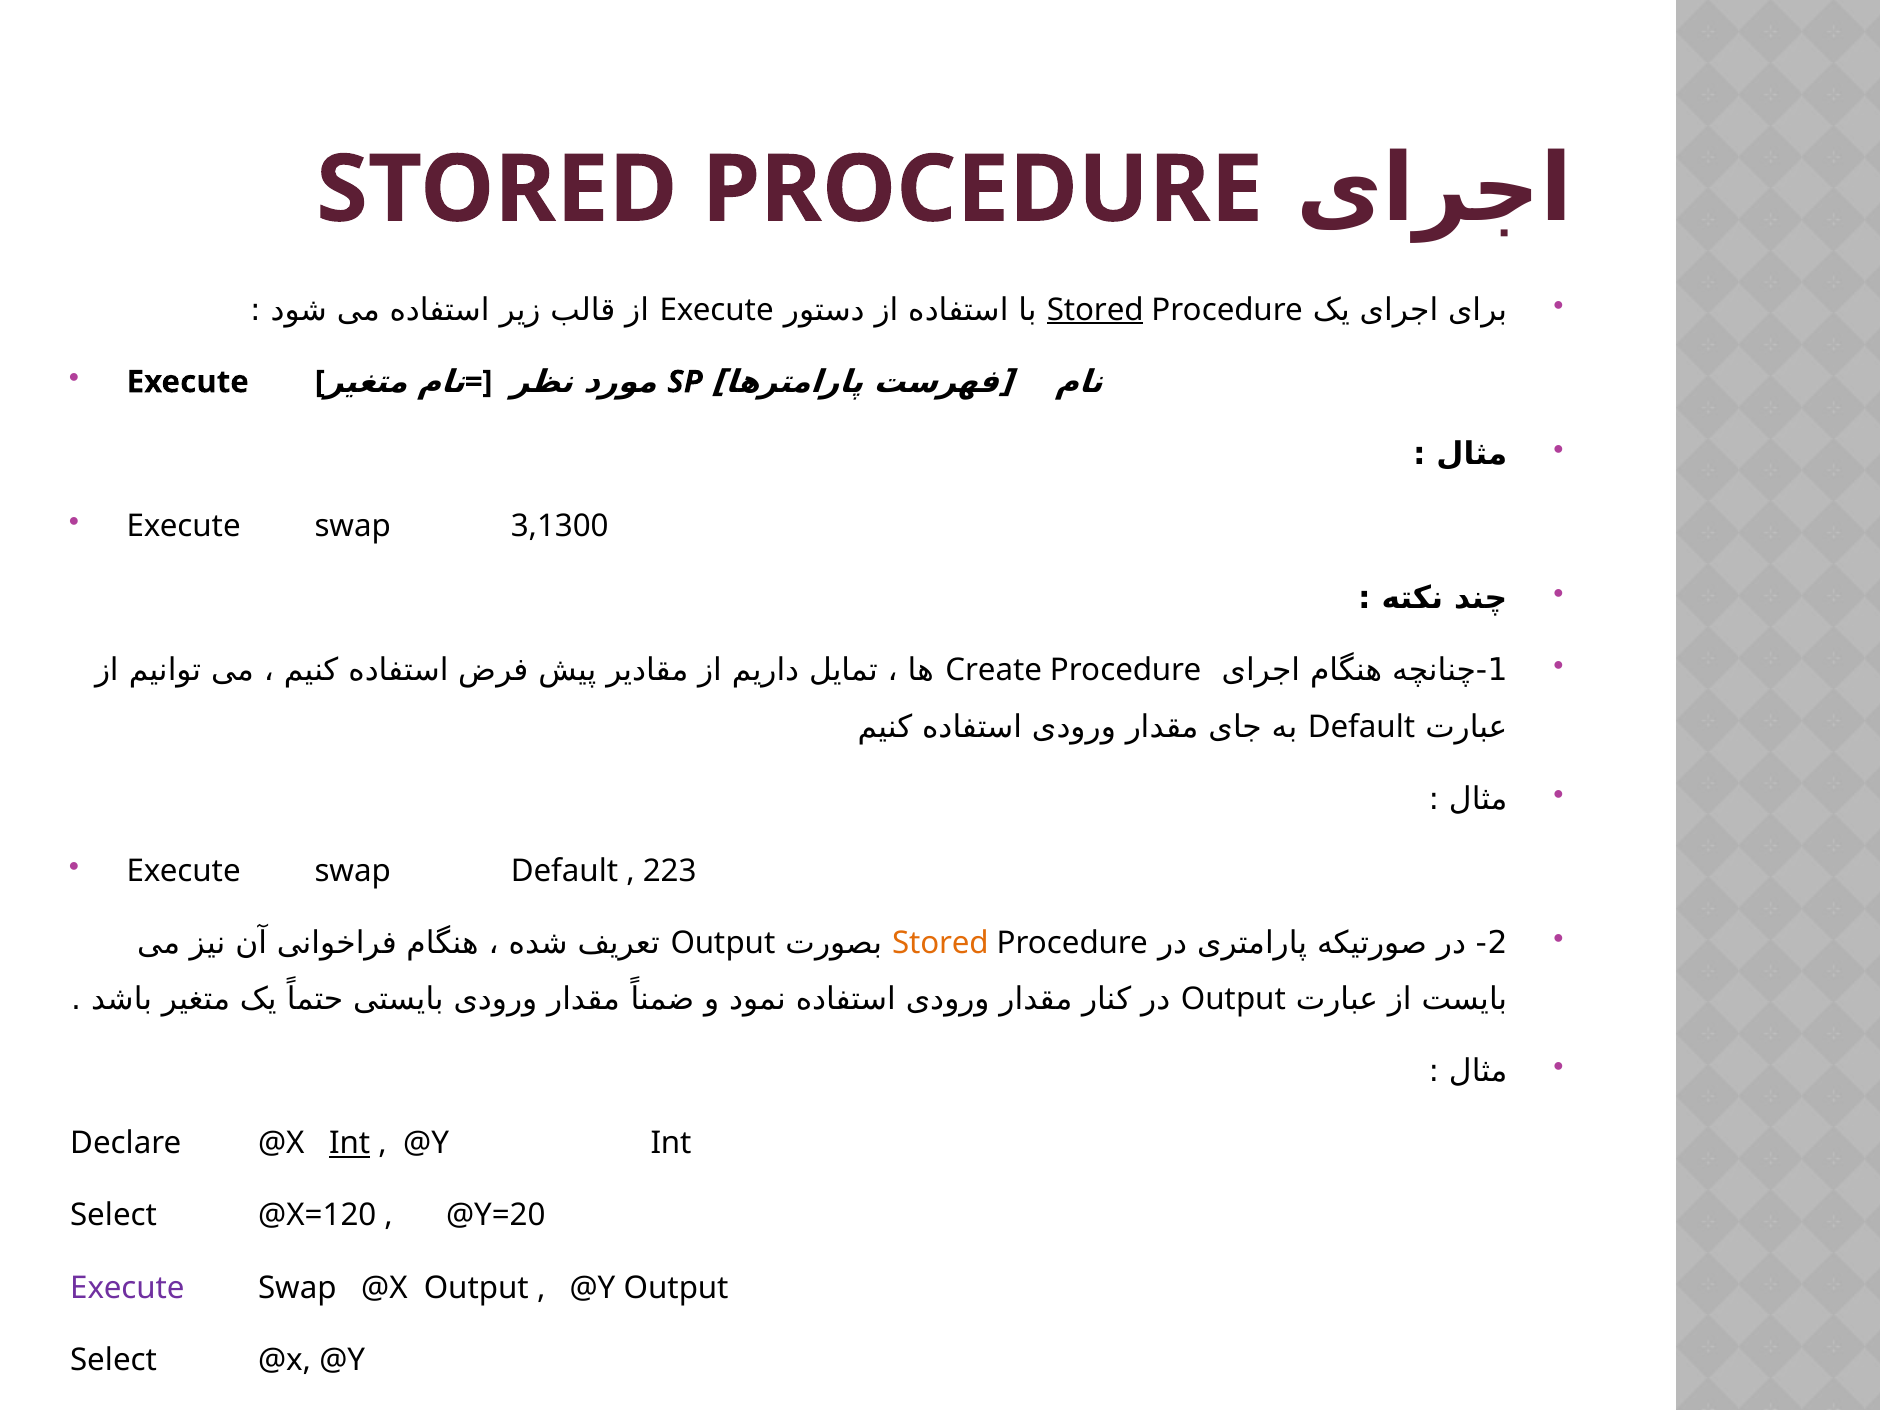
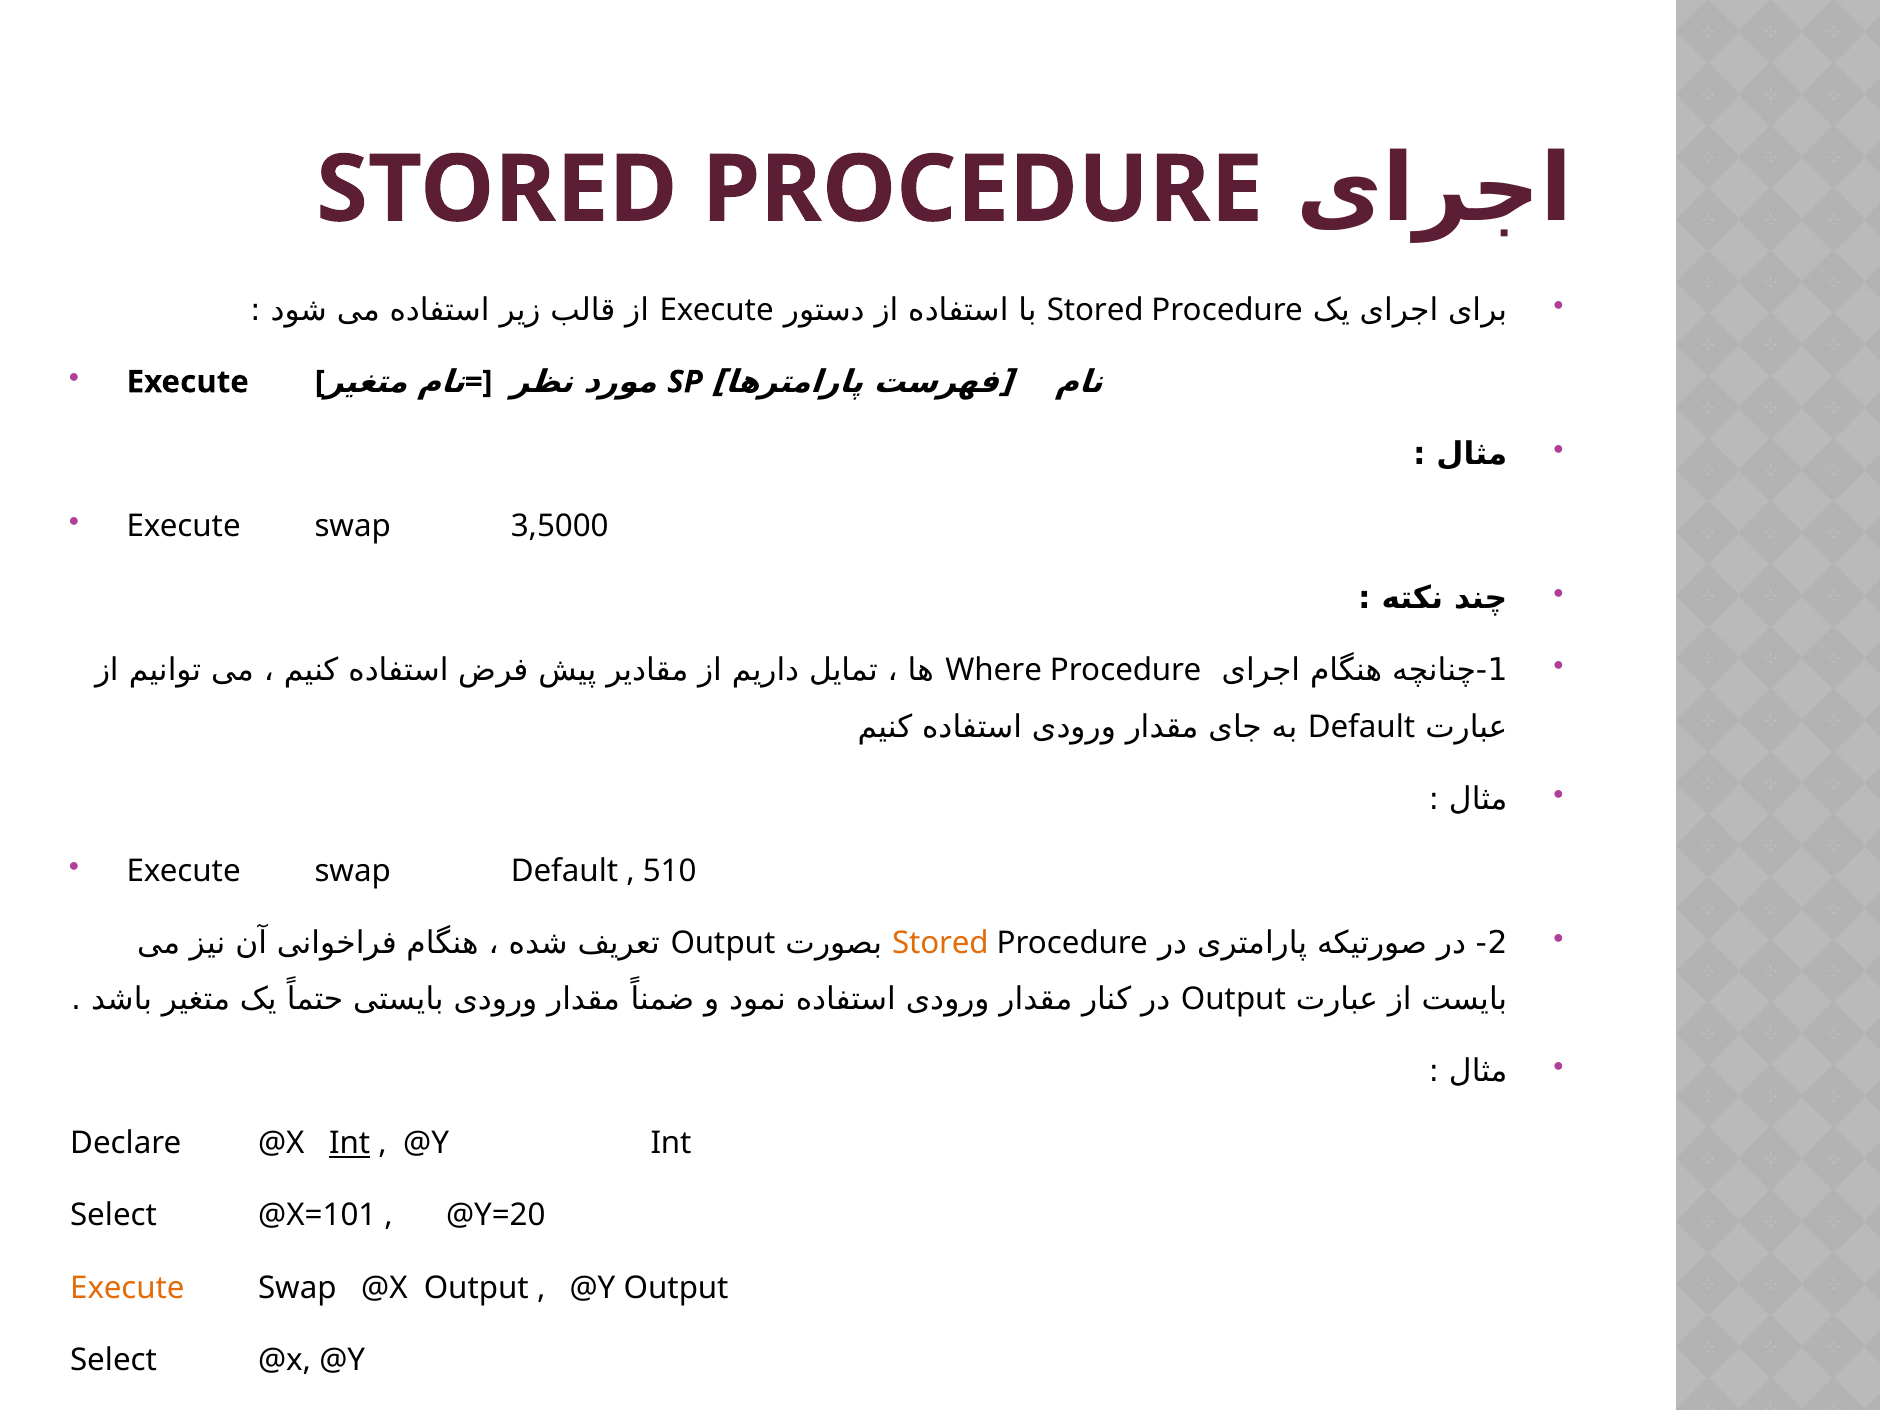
Stored at (1095, 310) underline: present -> none
3,1300: 3,1300 -> 3,5000
Create: Create -> Where
223: 223 -> 510
@X=120: @X=120 -> @X=101
Execute at (127, 1288) colour: purple -> orange
